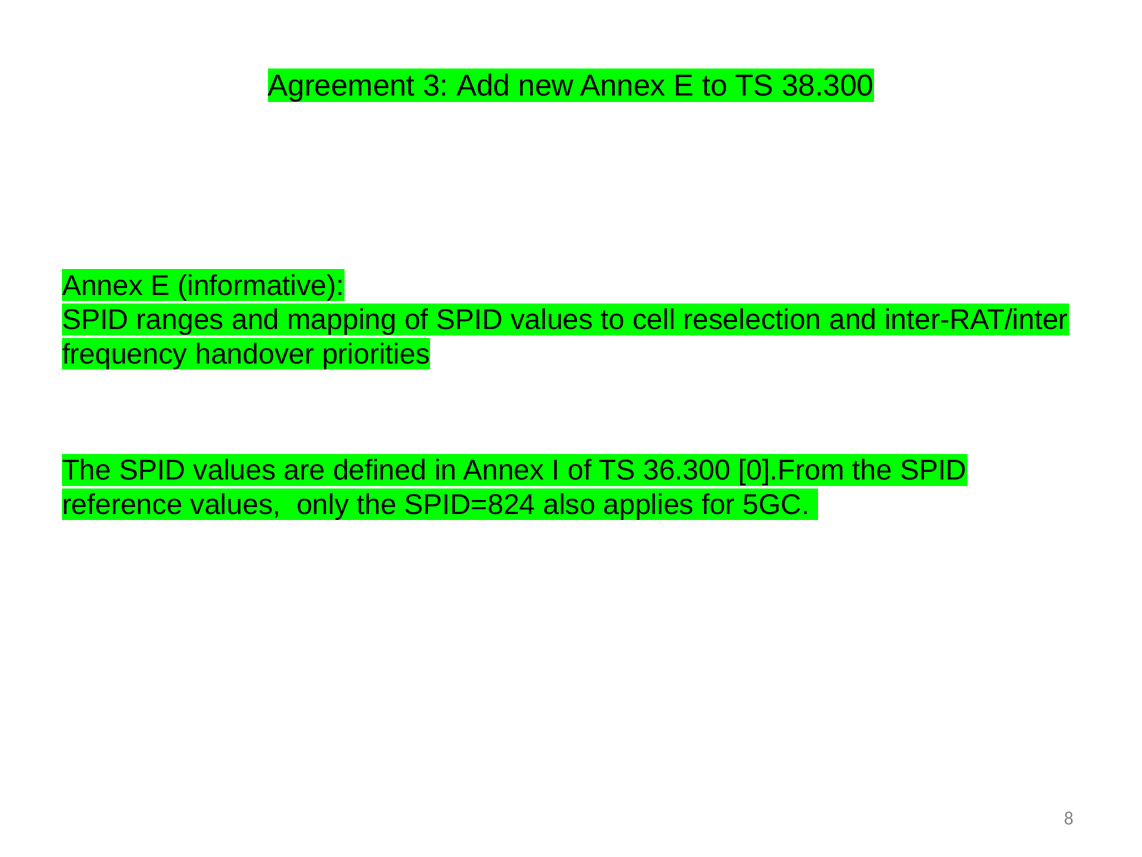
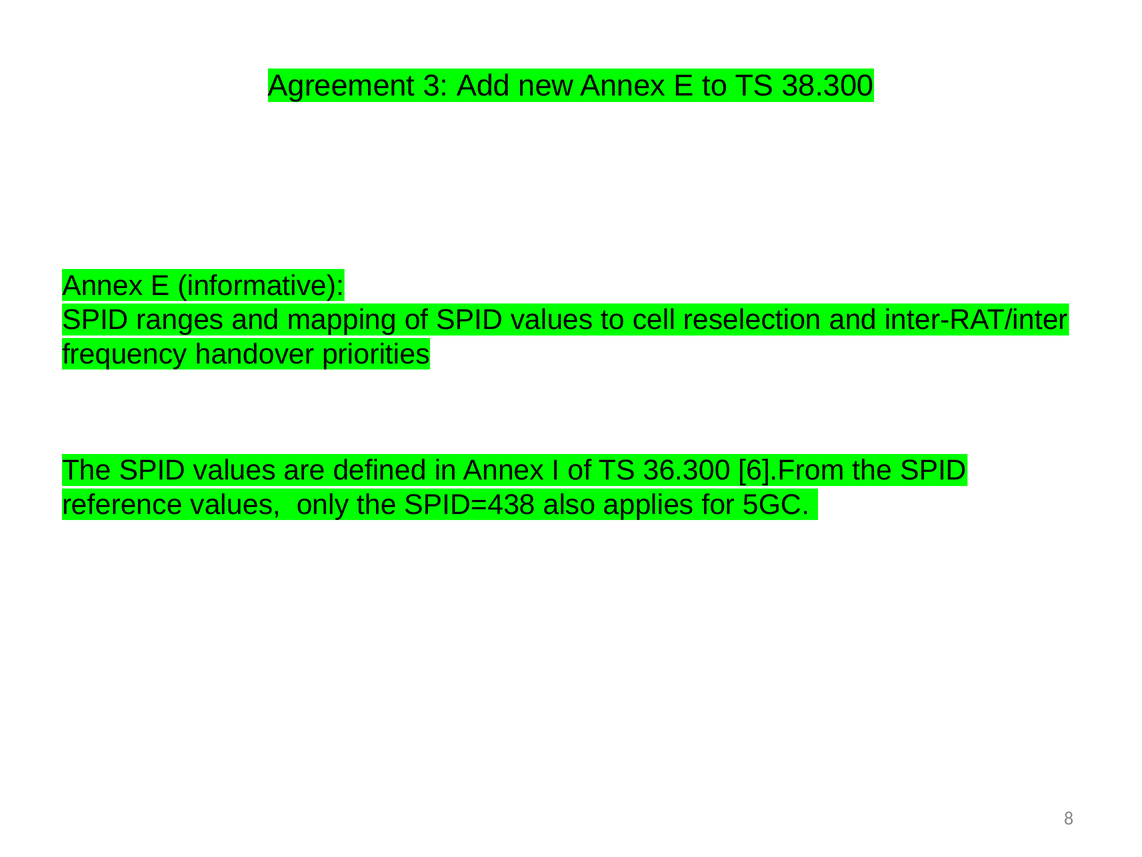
0].From: 0].From -> 6].From
SPID=824: SPID=824 -> SPID=438
